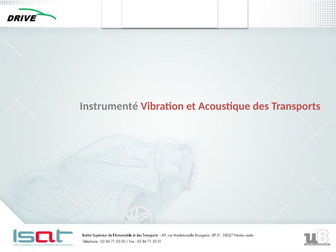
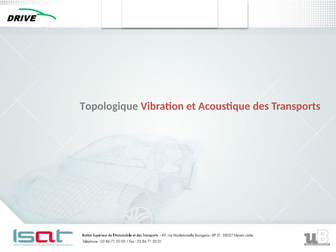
Instrumenté: Instrumenté -> Topologique
